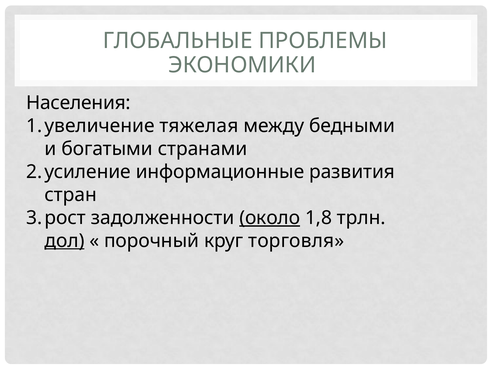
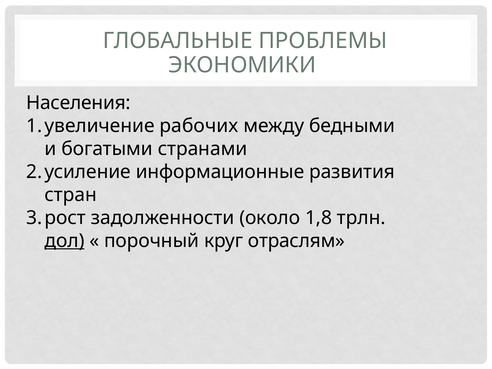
тяжелая: тяжелая -> рабочих
около underline: present -> none
торговля: торговля -> отраслям
